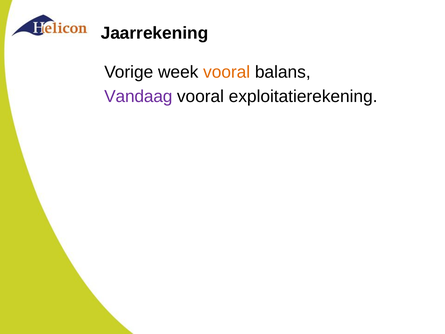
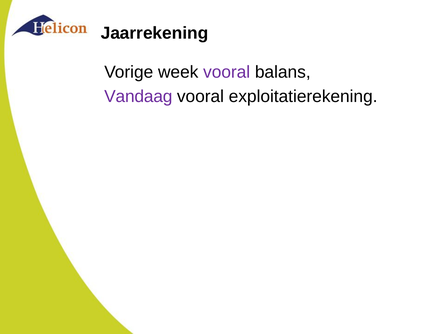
vooral at (227, 72) colour: orange -> purple
